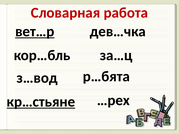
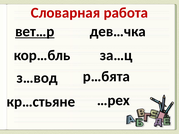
кр…стьяне underline: present -> none
